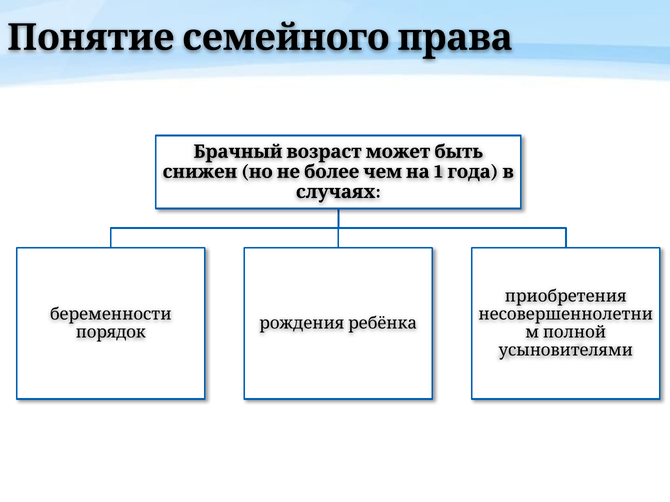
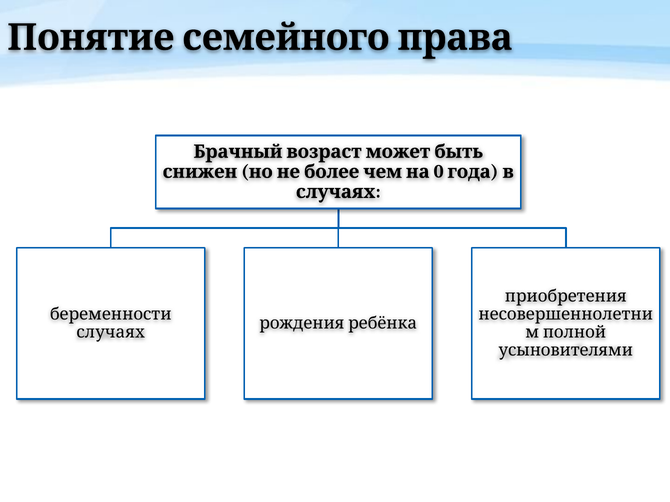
1: 1 -> 0
порядок at (111, 333): порядок -> случаях
